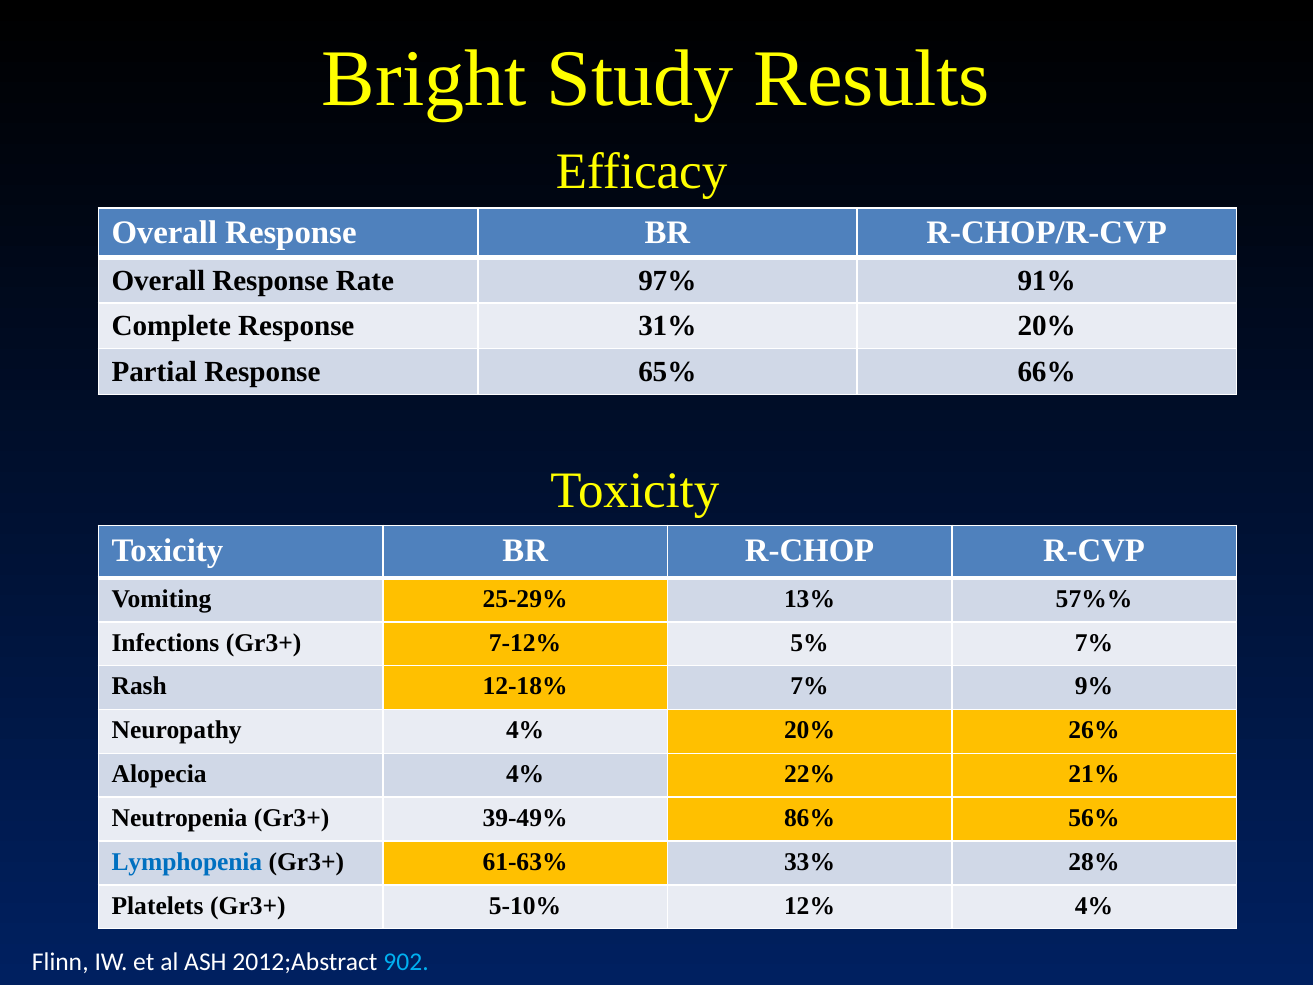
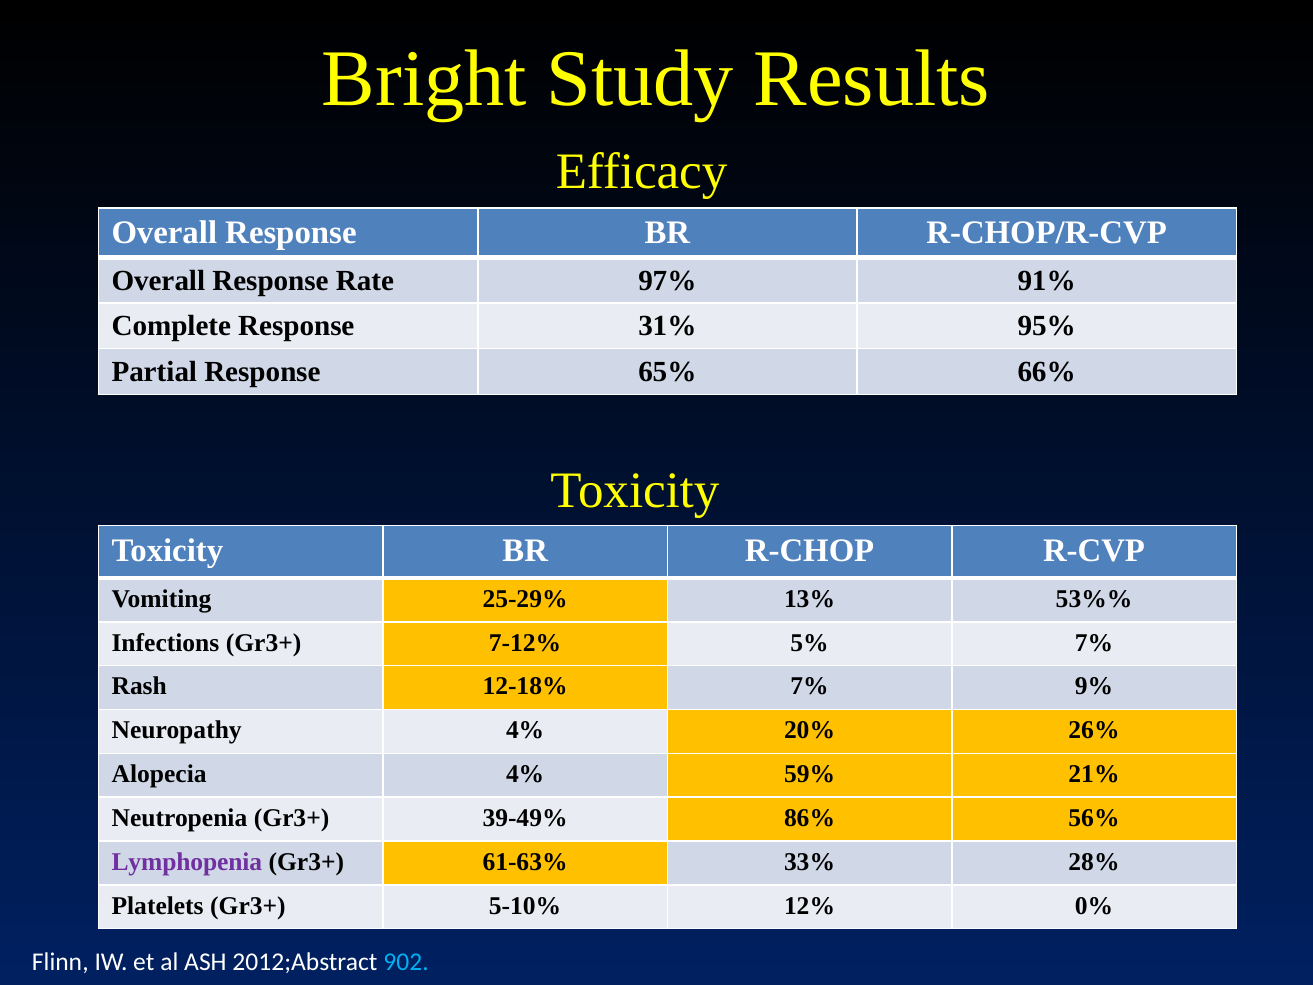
31% 20%: 20% -> 95%
57%%: 57%% -> 53%%
22%: 22% -> 59%
Lymphopenia colour: blue -> purple
12% 4%: 4% -> 0%
